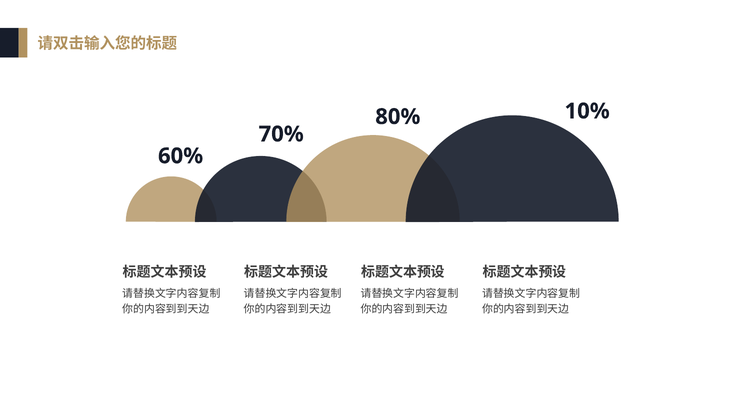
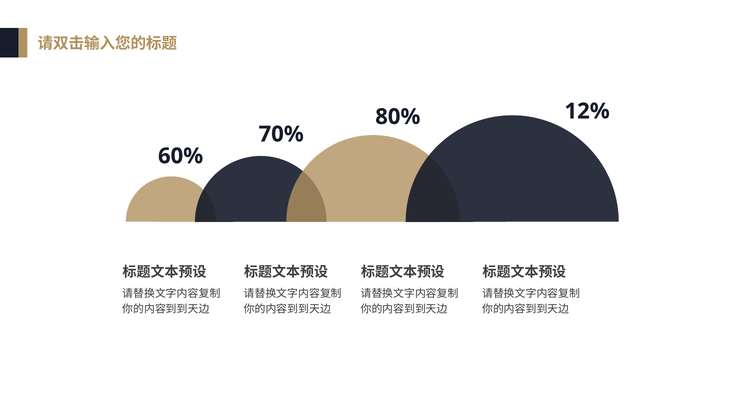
10%: 10% -> 12%
